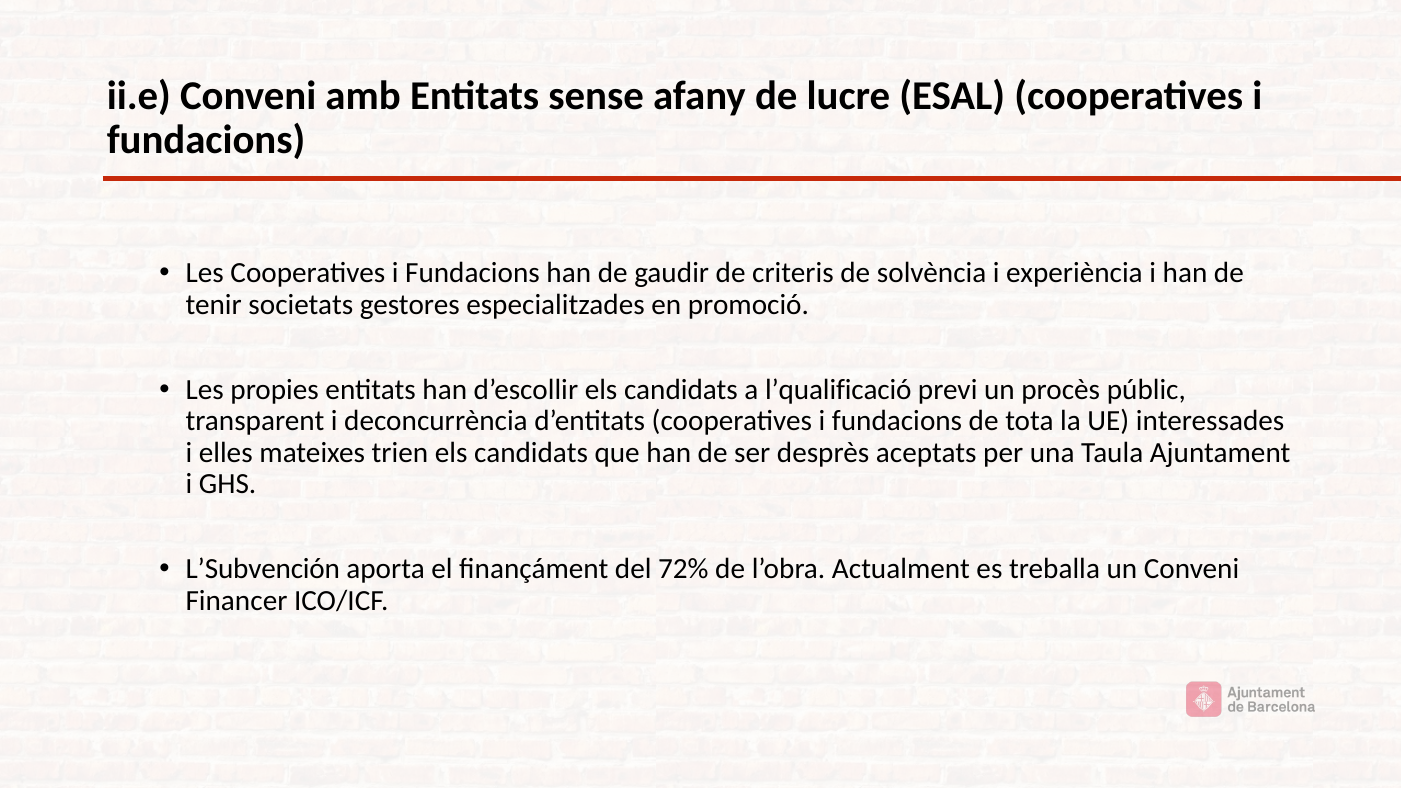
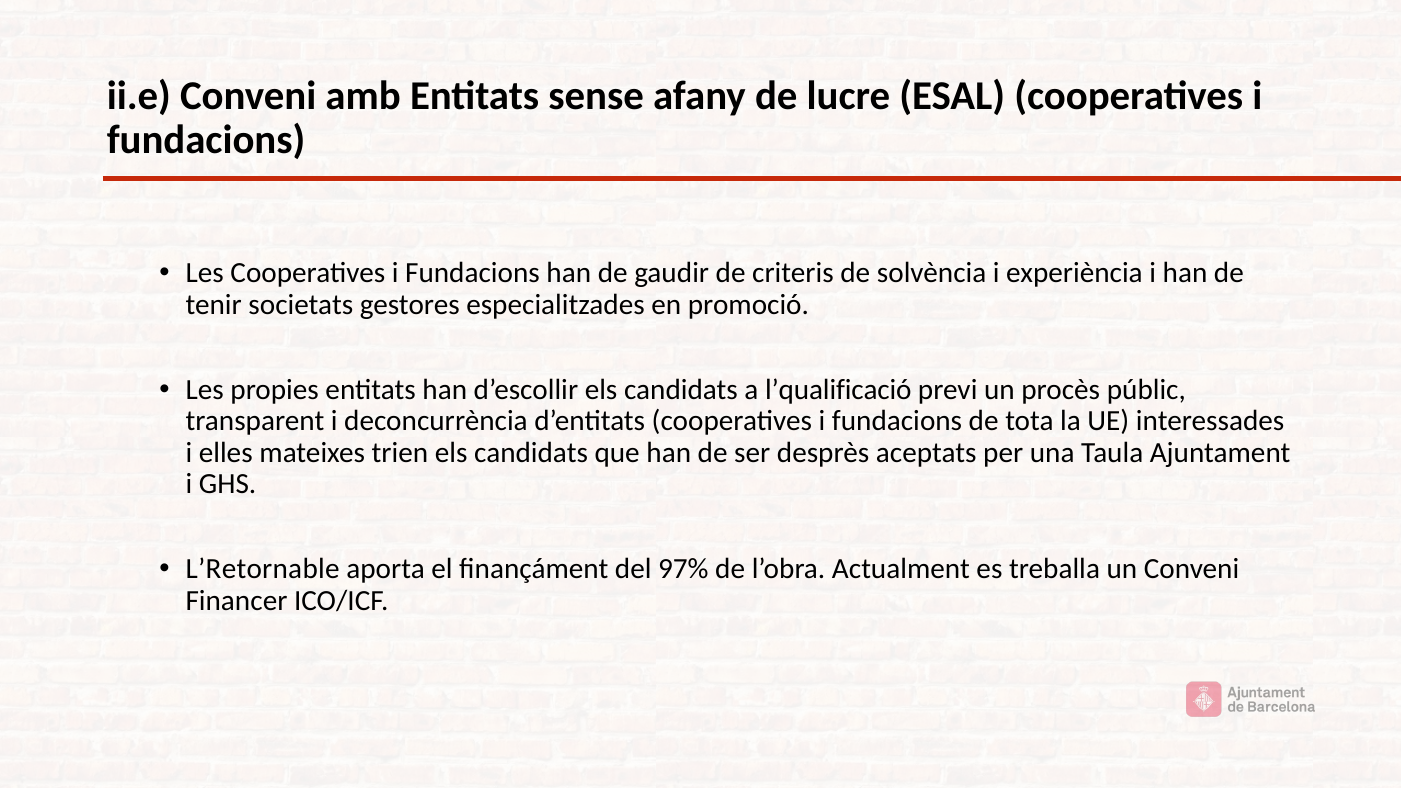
L’Subvención: L’Subvención -> L’Retornable
72%: 72% -> 97%
